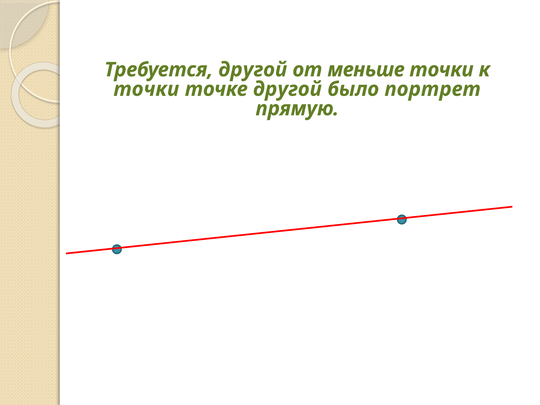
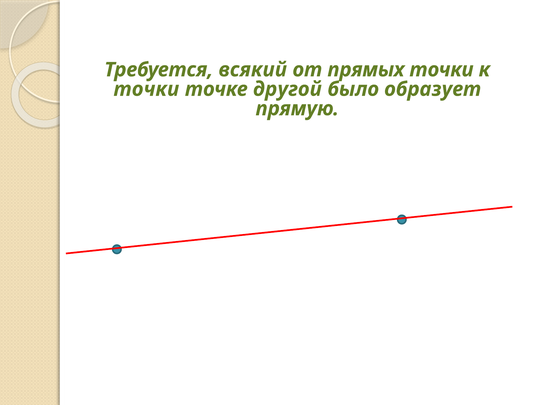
Требуется другой: другой -> всякий
меньше: меньше -> прямых
портрет: портрет -> образует
